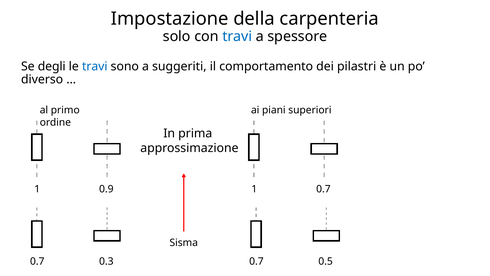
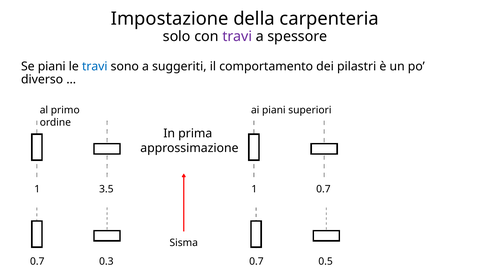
travi at (237, 36) colour: blue -> purple
Se degli: degli -> piani
0.9: 0.9 -> 3.5
